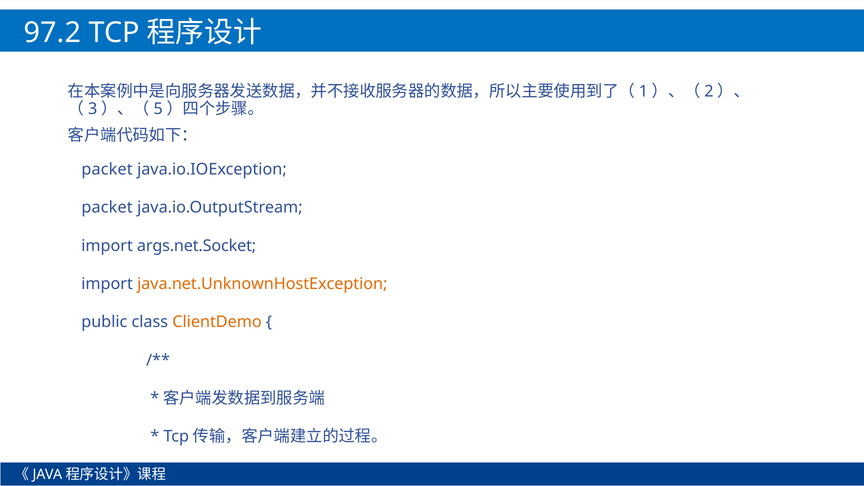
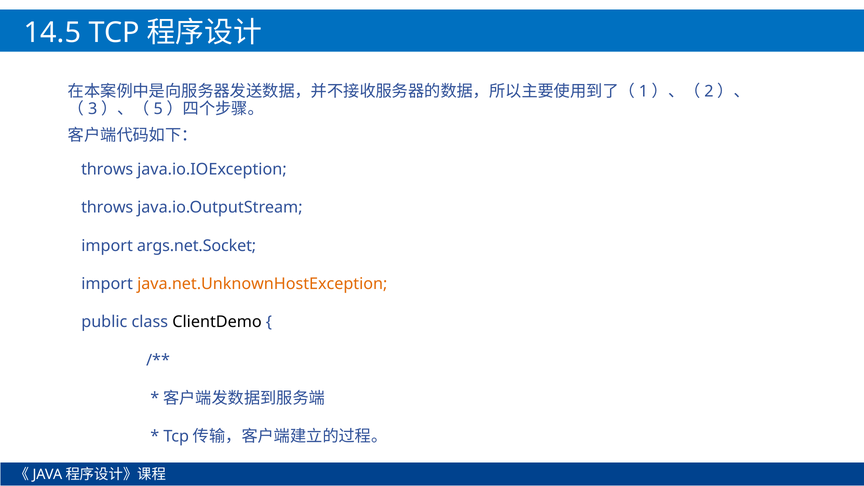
97.2: 97.2 -> 14.5
packet at (107, 169): packet -> throws
packet at (107, 208): packet -> throws
ClientDemo colour: orange -> black
